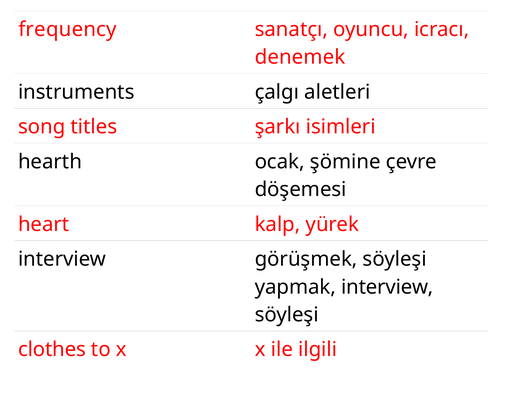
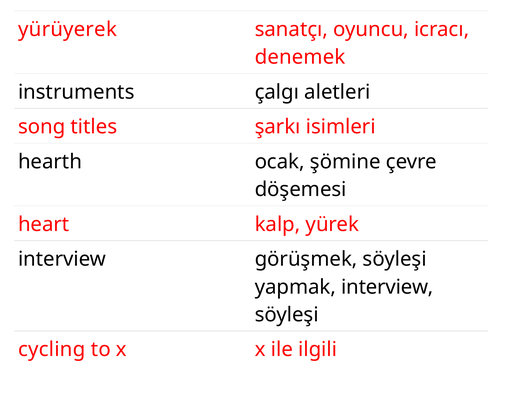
frequency: frequency -> yürüyerek
clothes: clothes -> cycling
